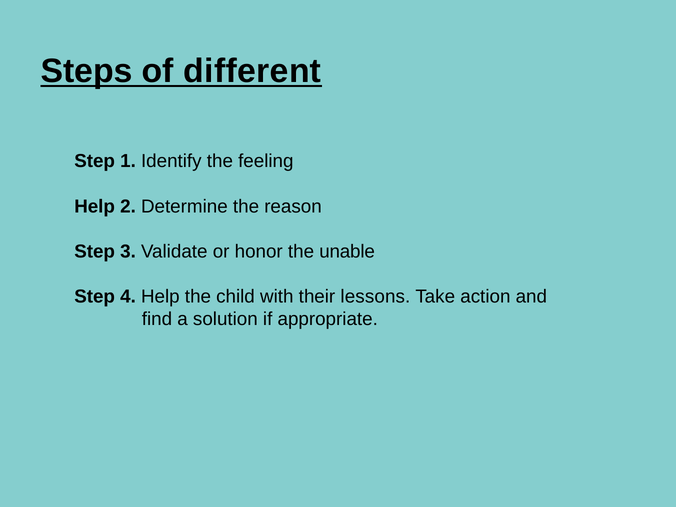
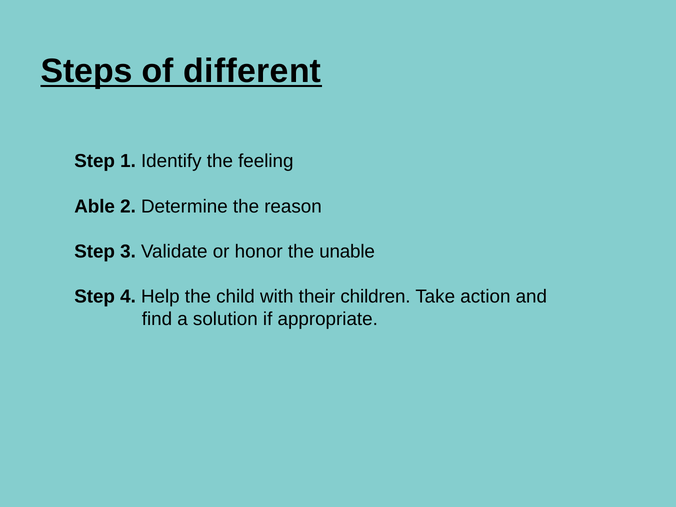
Help at (95, 206): Help -> Able
lessons: lessons -> children
